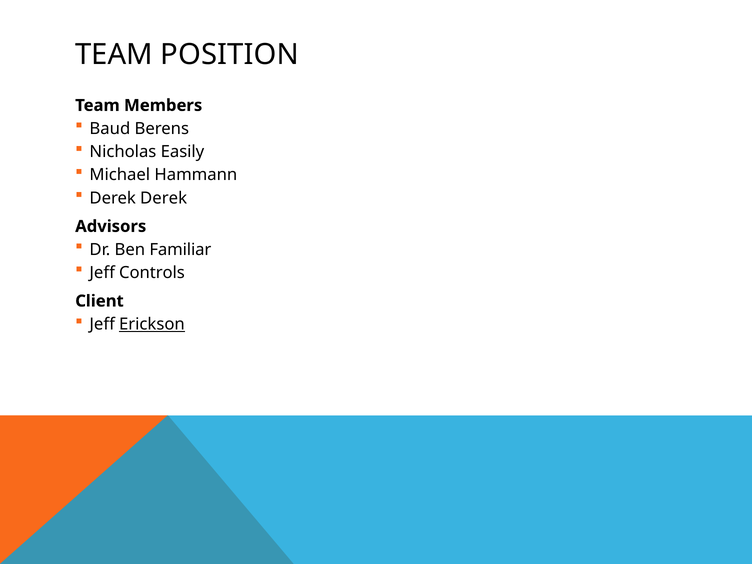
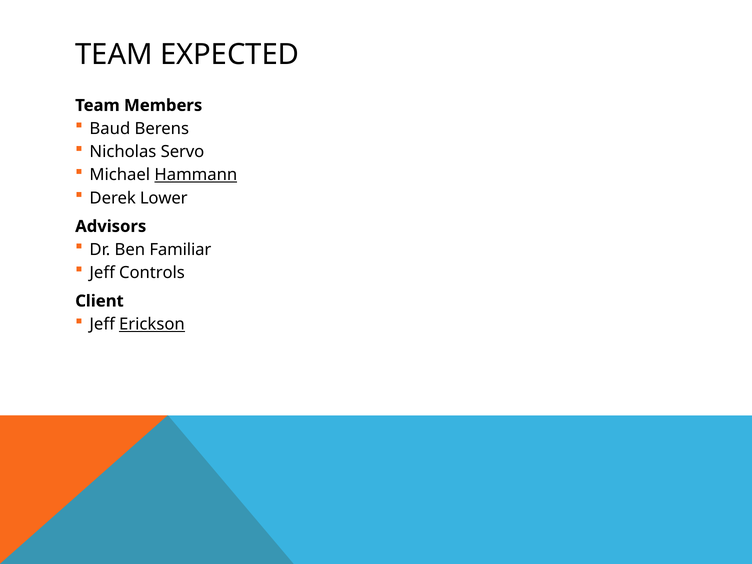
POSITION: POSITION -> EXPECTED
Easily: Easily -> Servo
Hammann underline: none -> present
Derek Derek: Derek -> Lower
